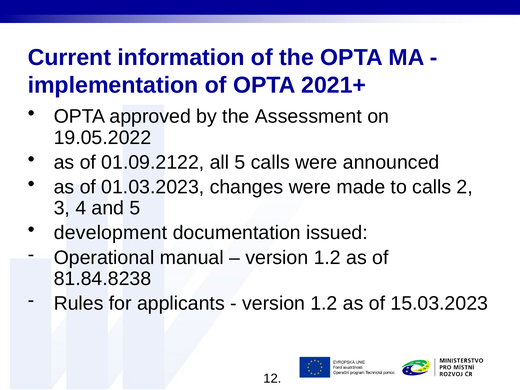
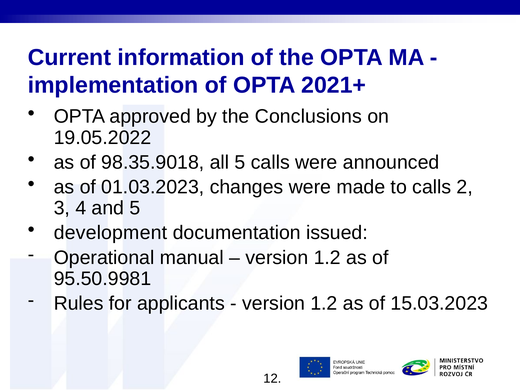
Assessment: Assessment -> Conclusions
01.09.2122: 01.09.2122 -> 98.35.9018
81.84.8238: 81.84.8238 -> 95.50.9981
